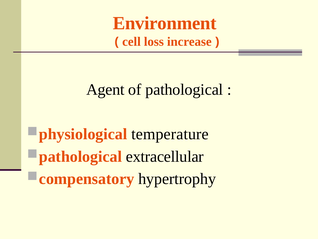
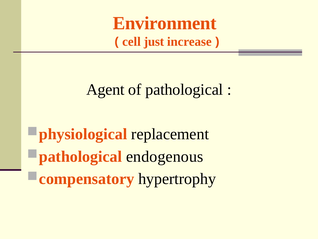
loss: loss -> just
temperature: temperature -> replacement
extracellular: extracellular -> endogenous
